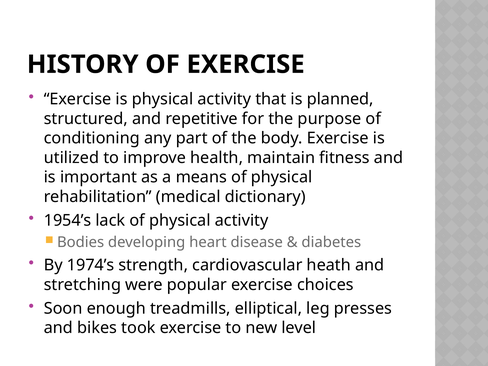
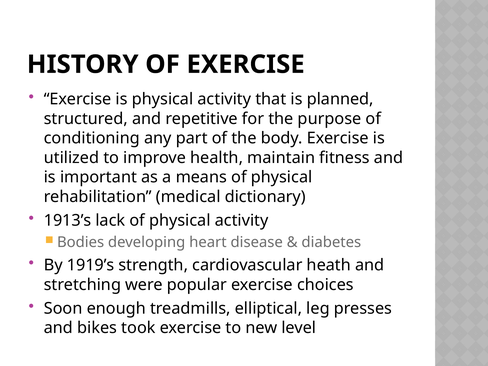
1954’s: 1954’s -> 1913’s
1974’s: 1974’s -> 1919’s
